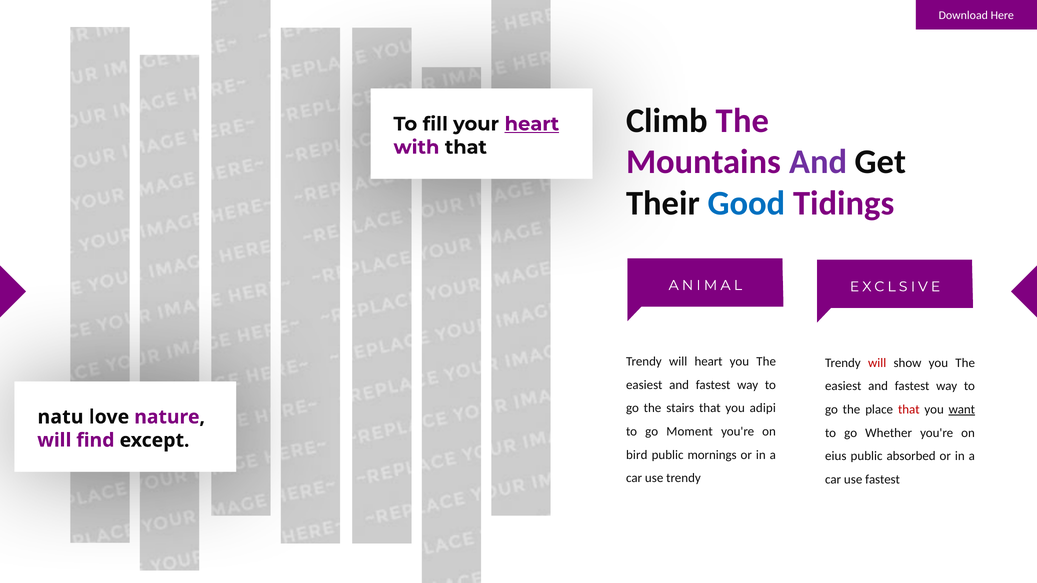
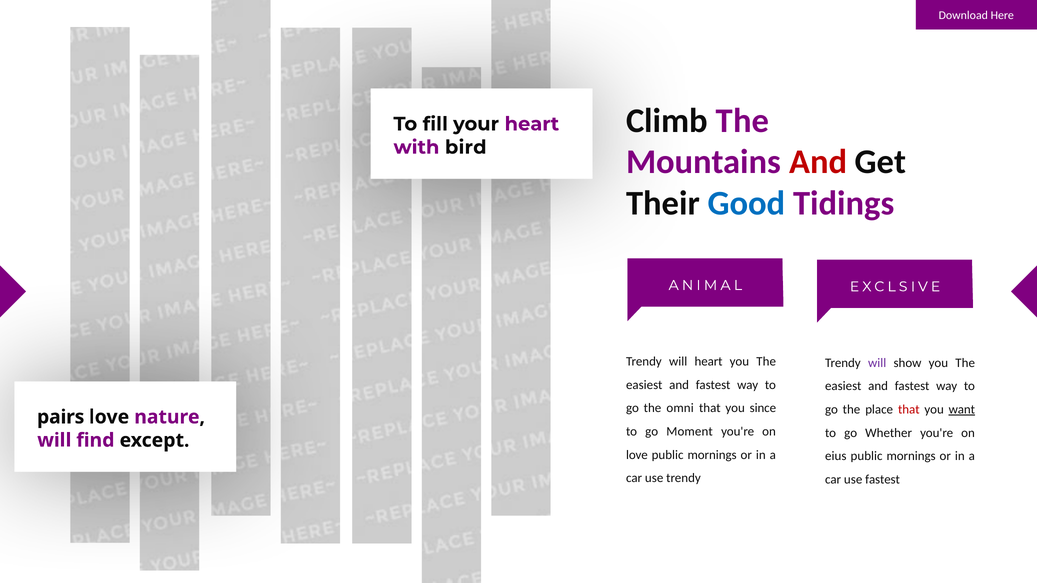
heart at (532, 124) underline: present -> none
with that: that -> bird
And at (818, 162) colour: purple -> red
will at (877, 363) colour: red -> purple
stairs: stairs -> omni
adipi: adipi -> since
natu: natu -> pairs
bird at (637, 455): bird -> love
absorbed at (911, 456): absorbed -> mornings
